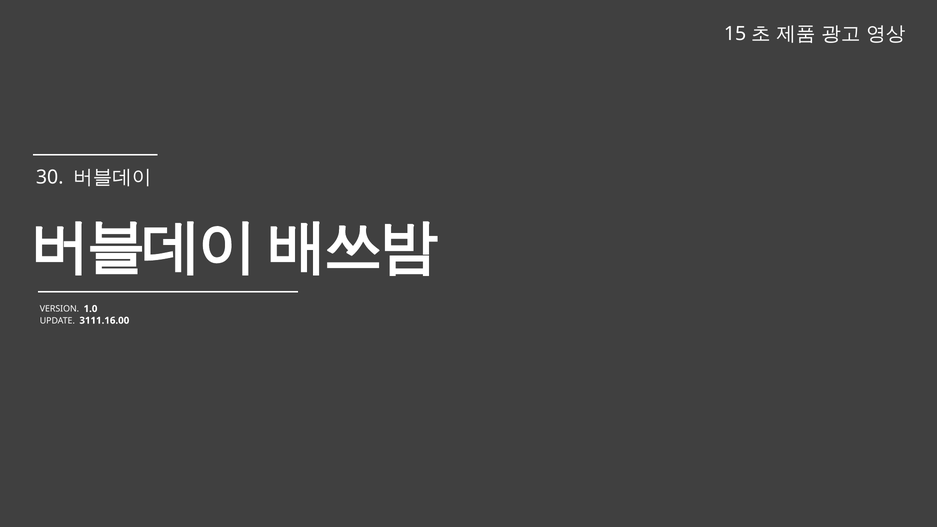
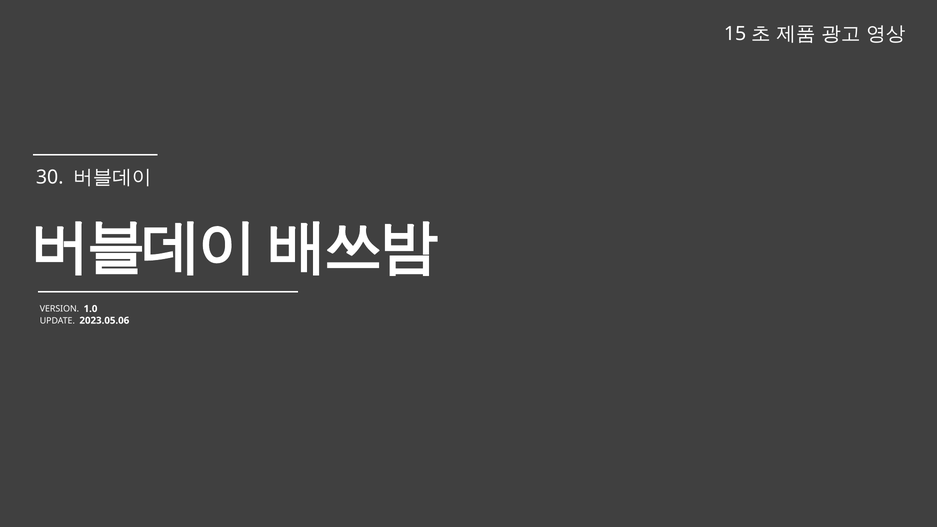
3111.16.00: 3111.16.00 -> 2023.05.06
